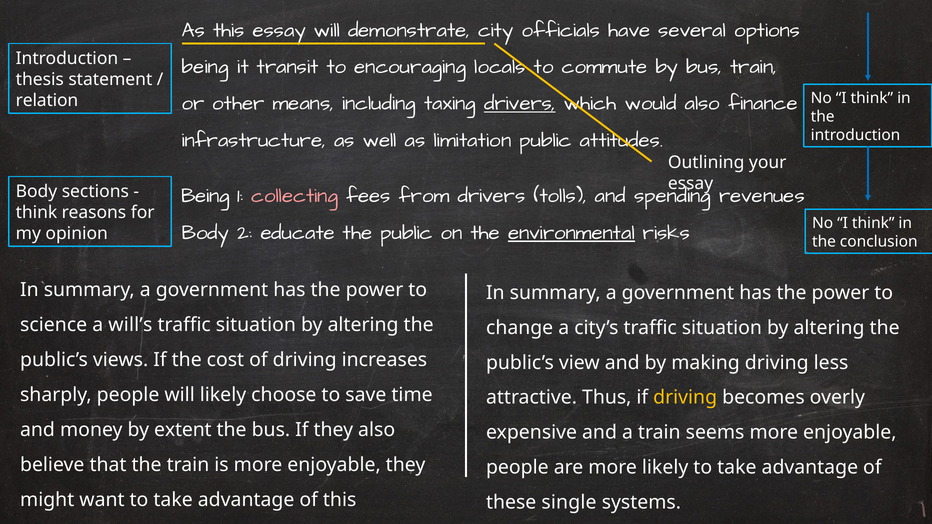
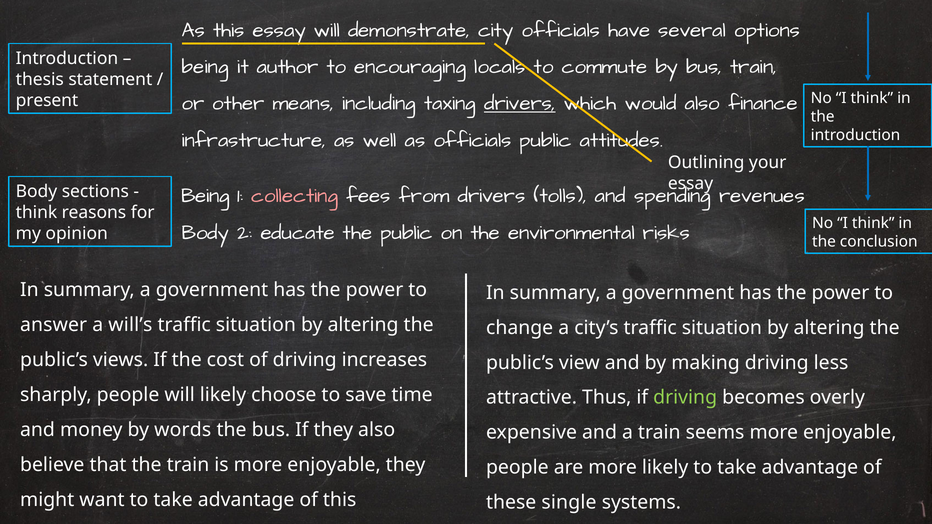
transit: transit -> author
relation: relation -> present
as limitation: limitation -> officials
environmental underline: present -> none
science: science -> answer
driving at (685, 398) colour: yellow -> light green
extent: extent -> words
